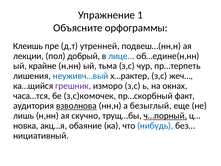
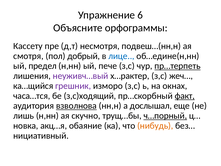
1: 1 -> 6
Клеишь: Клеишь -> Кассету
утренней: утренней -> несмотря
лекции: лекции -> смотря
крайне: крайне -> предел
тьма: тьма -> пече
пр…терпеть underline: none -> present
неуживч…вый colour: blue -> purple
з,с)комочек: з,с)комочек -> з,с)ходящий
факт underline: none -> present
безыглый: безыглый -> дослышал
нибудь colour: blue -> orange
